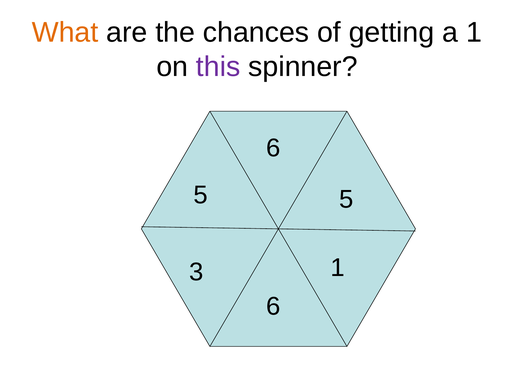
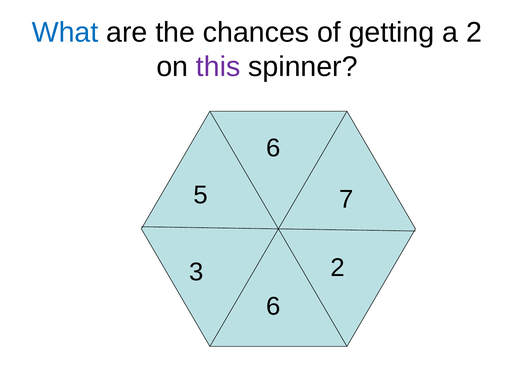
What colour: orange -> blue
a 1: 1 -> 2
5 5: 5 -> 7
3 1: 1 -> 2
